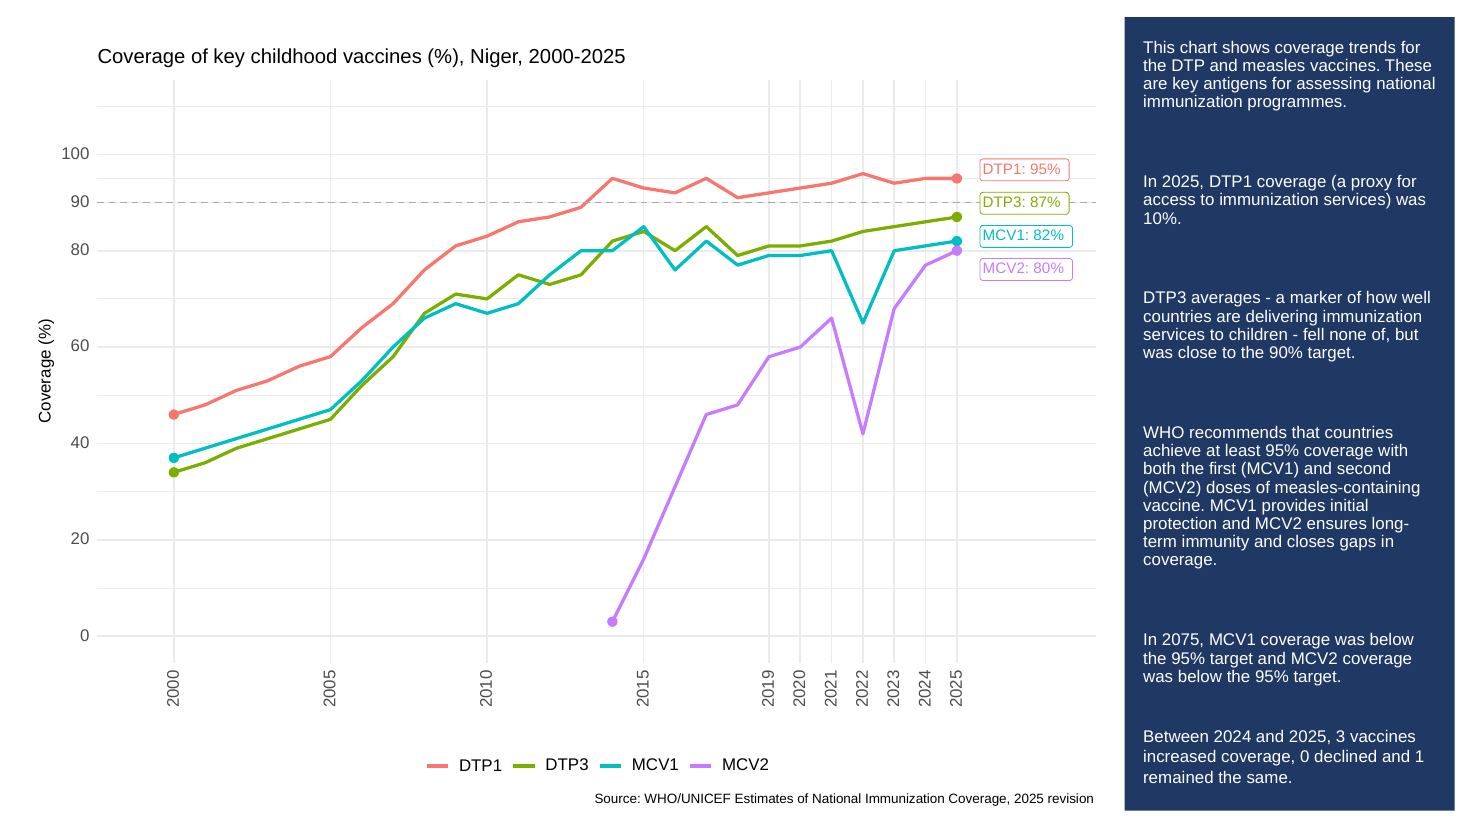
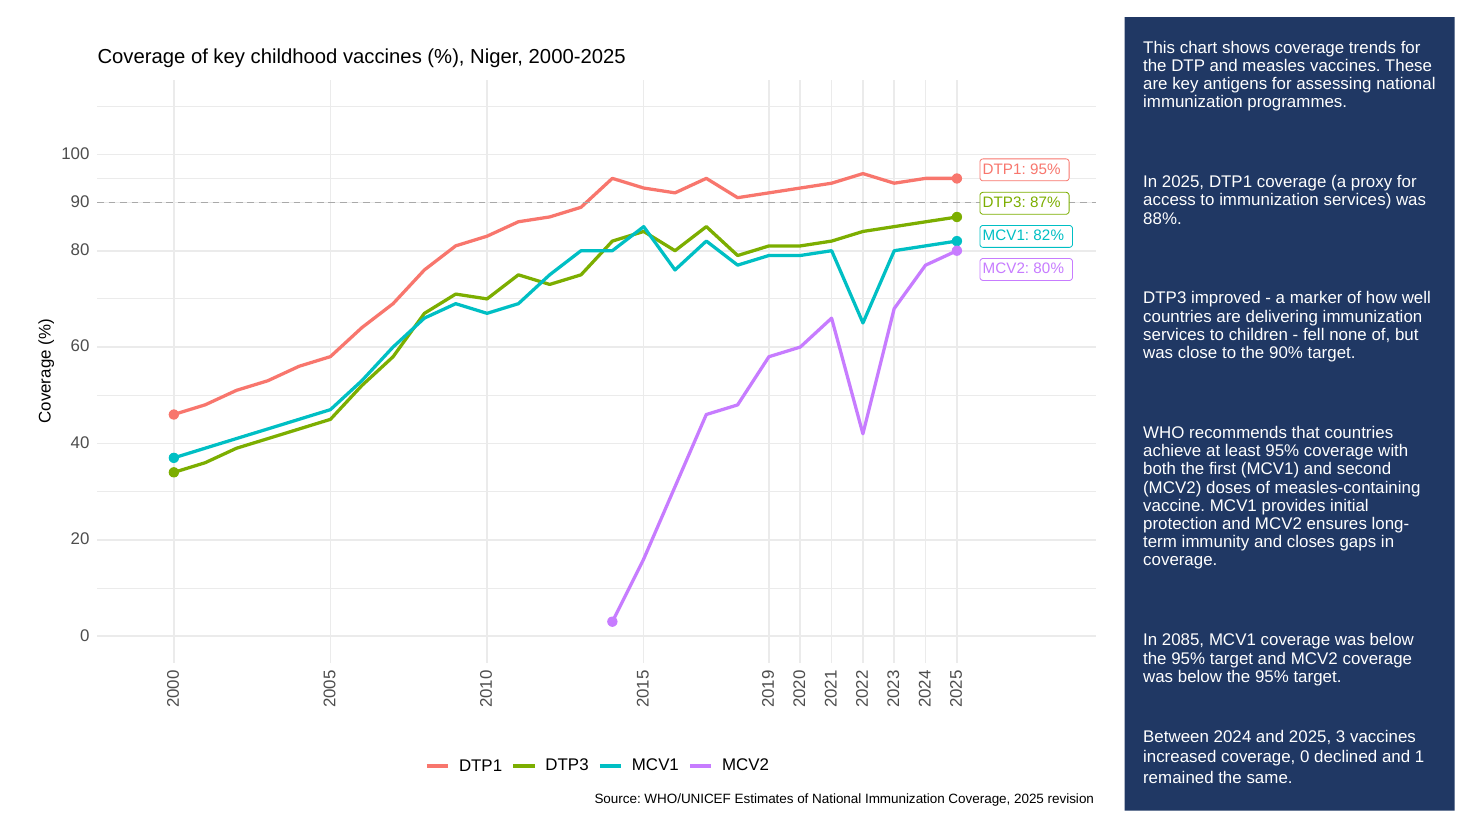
10%: 10% -> 88%
averages: averages -> improved
2075: 2075 -> 2085
